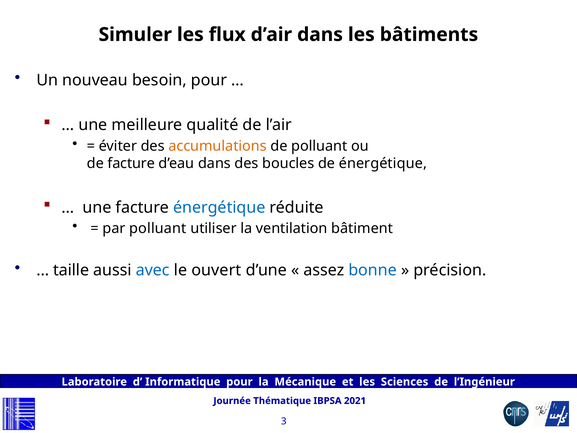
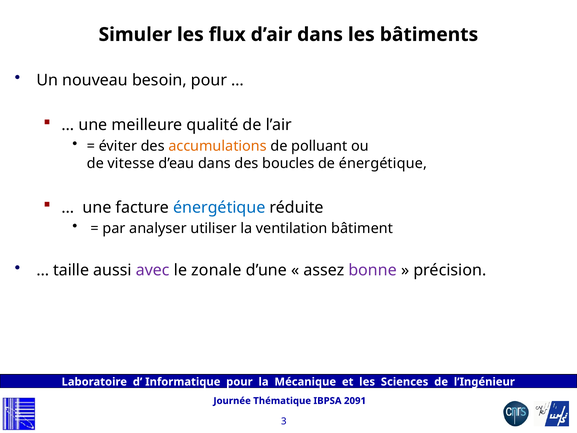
de facture: facture -> vitesse
par polluant: polluant -> analyser
avec colour: blue -> purple
ouvert: ouvert -> zonale
bonne colour: blue -> purple
2021: 2021 -> 2091
